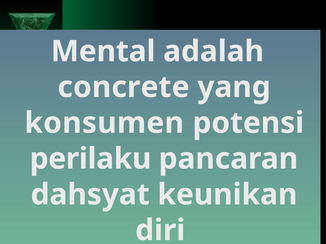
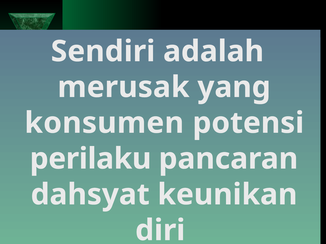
Mental: Mental -> Sendiri
concrete: concrete -> merusak
